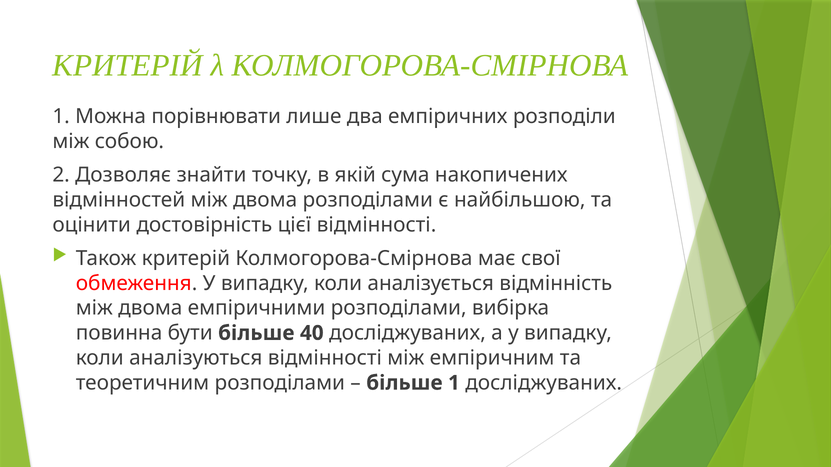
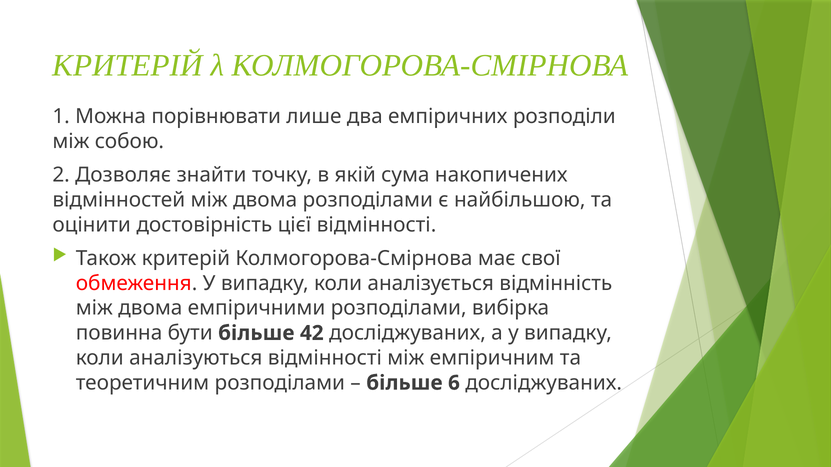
40: 40 -> 42
більше 1: 1 -> 6
